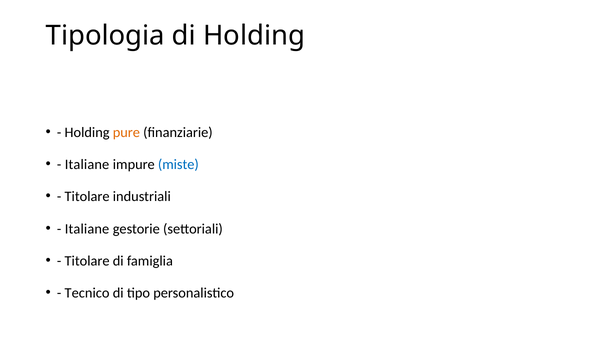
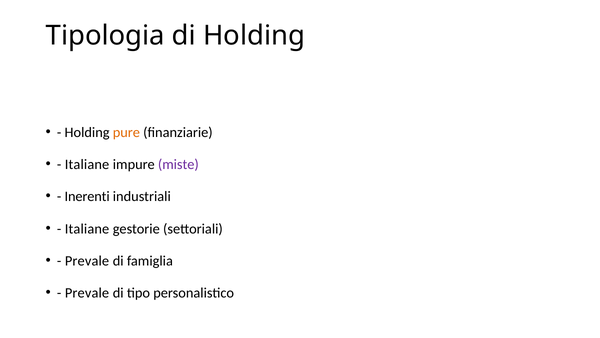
miste colour: blue -> purple
Titolare at (87, 196): Titolare -> Inerenti
Titolare at (87, 261): Titolare -> Prevale
Tecnico at (87, 293): Tecnico -> Prevale
